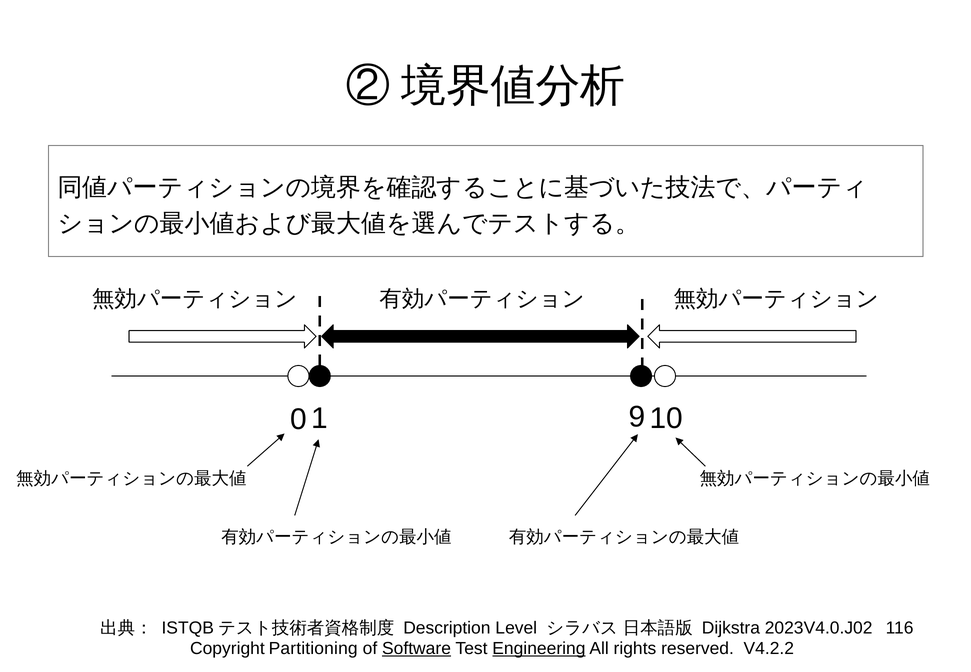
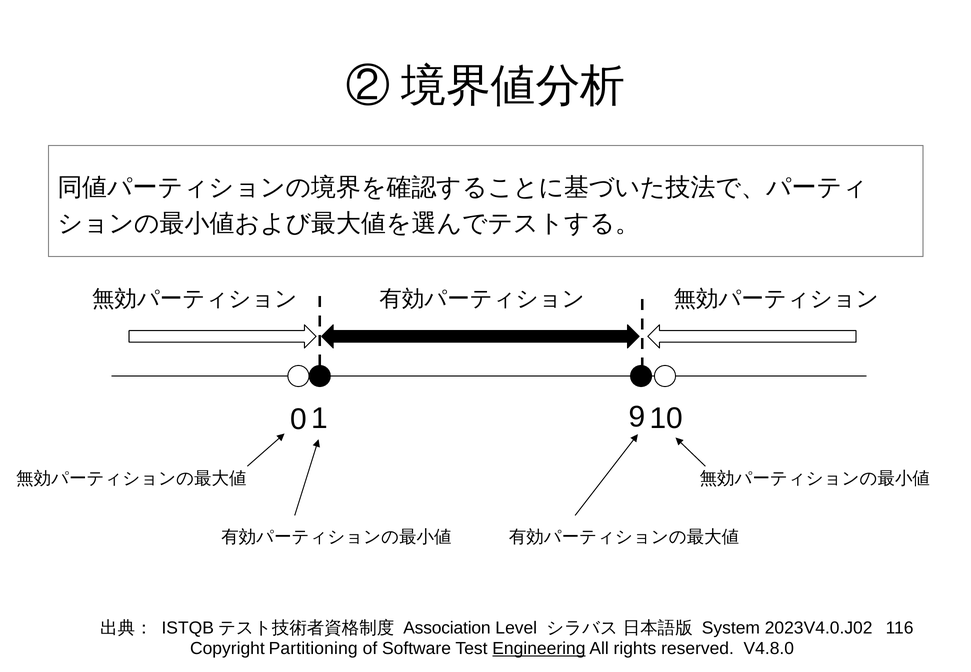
Description: Description -> Association
Dijkstra: Dijkstra -> System
Software underline: present -> none
V4.2.2: V4.2.2 -> V4.8.0
